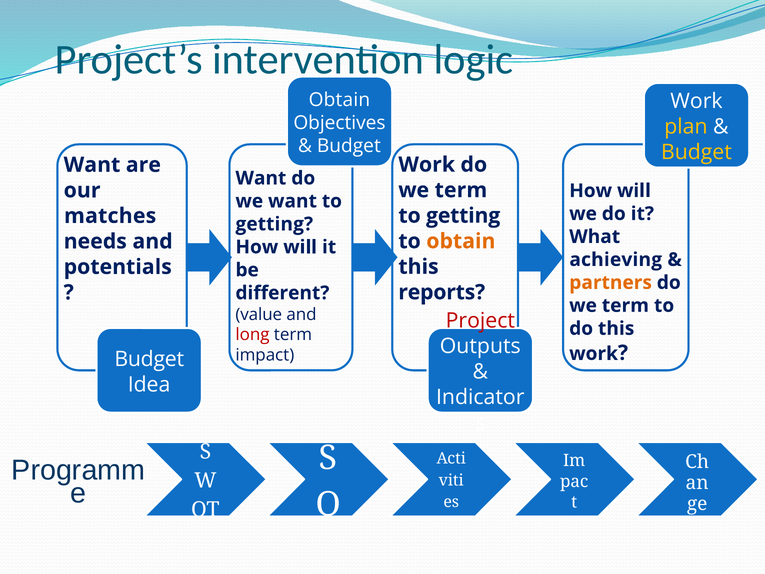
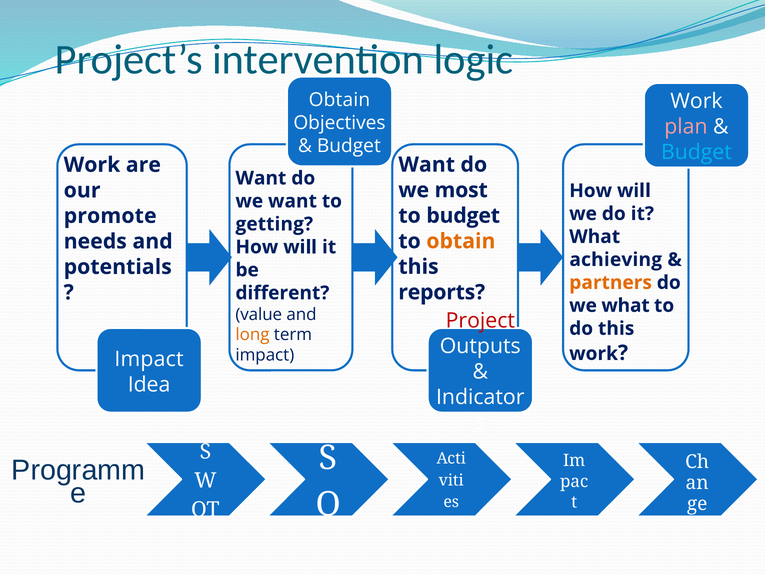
plan colour: yellow -> pink
Budget at (696, 152) colour: yellow -> light blue
Work at (427, 165): Work -> Want
Want at (92, 165): Want -> Work
term at (461, 190): term -> most
getting at (463, 216): getting -> budget
matches: matches -> promote
term at (625, 305): term -> what
long colour: red -> orange
Budget at (149, 359): Budget -> Impact
